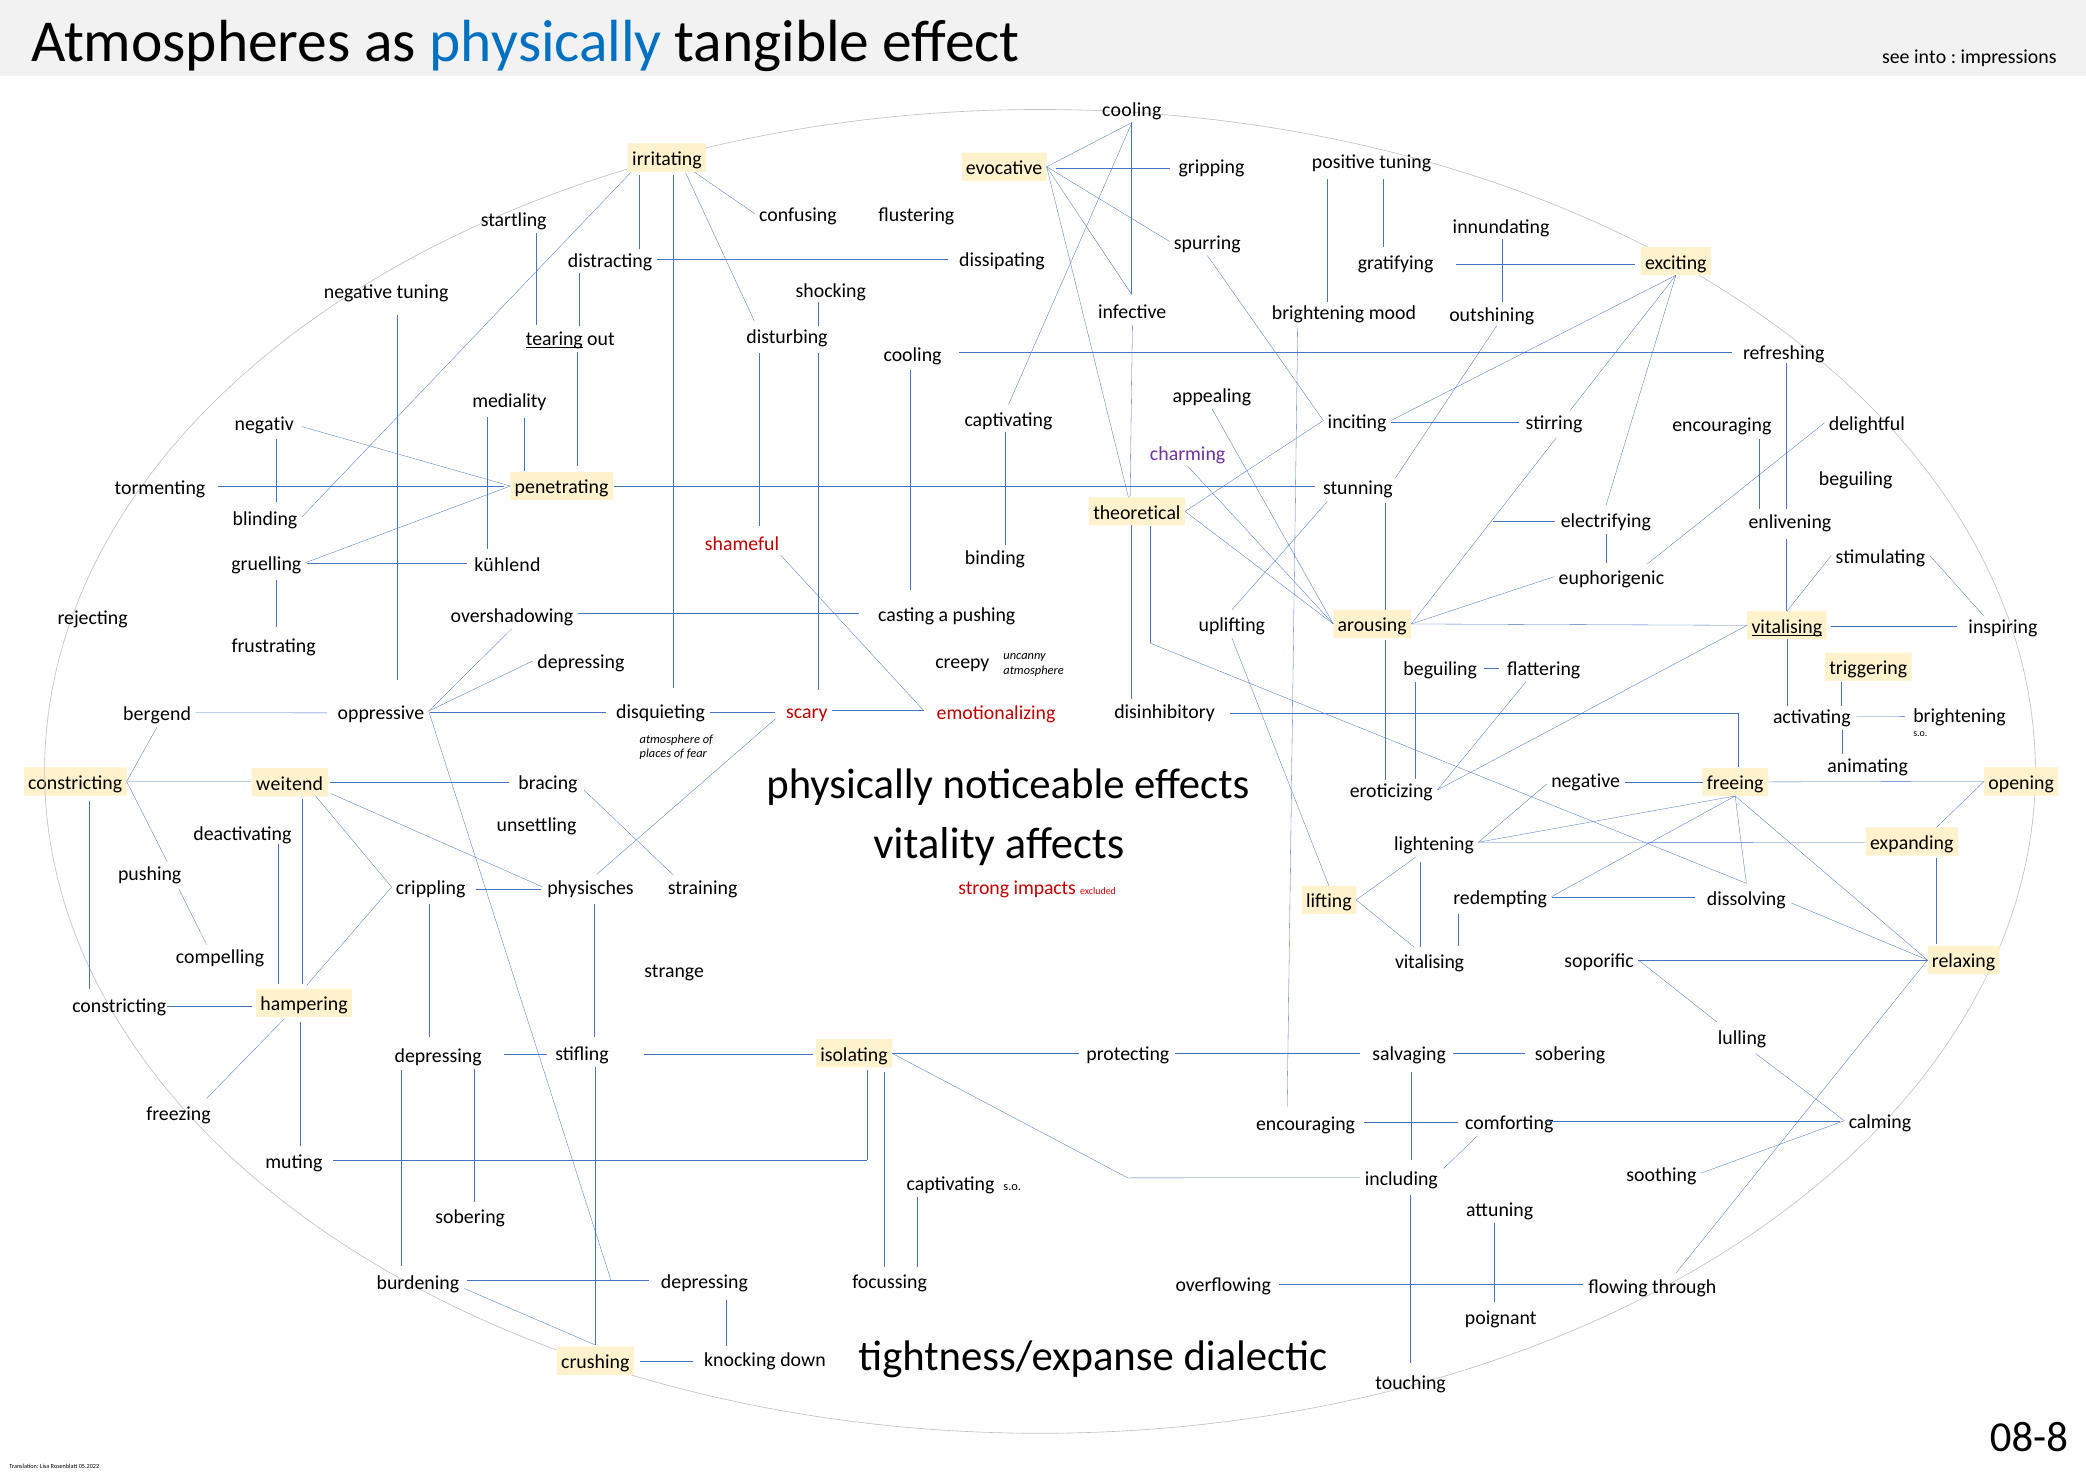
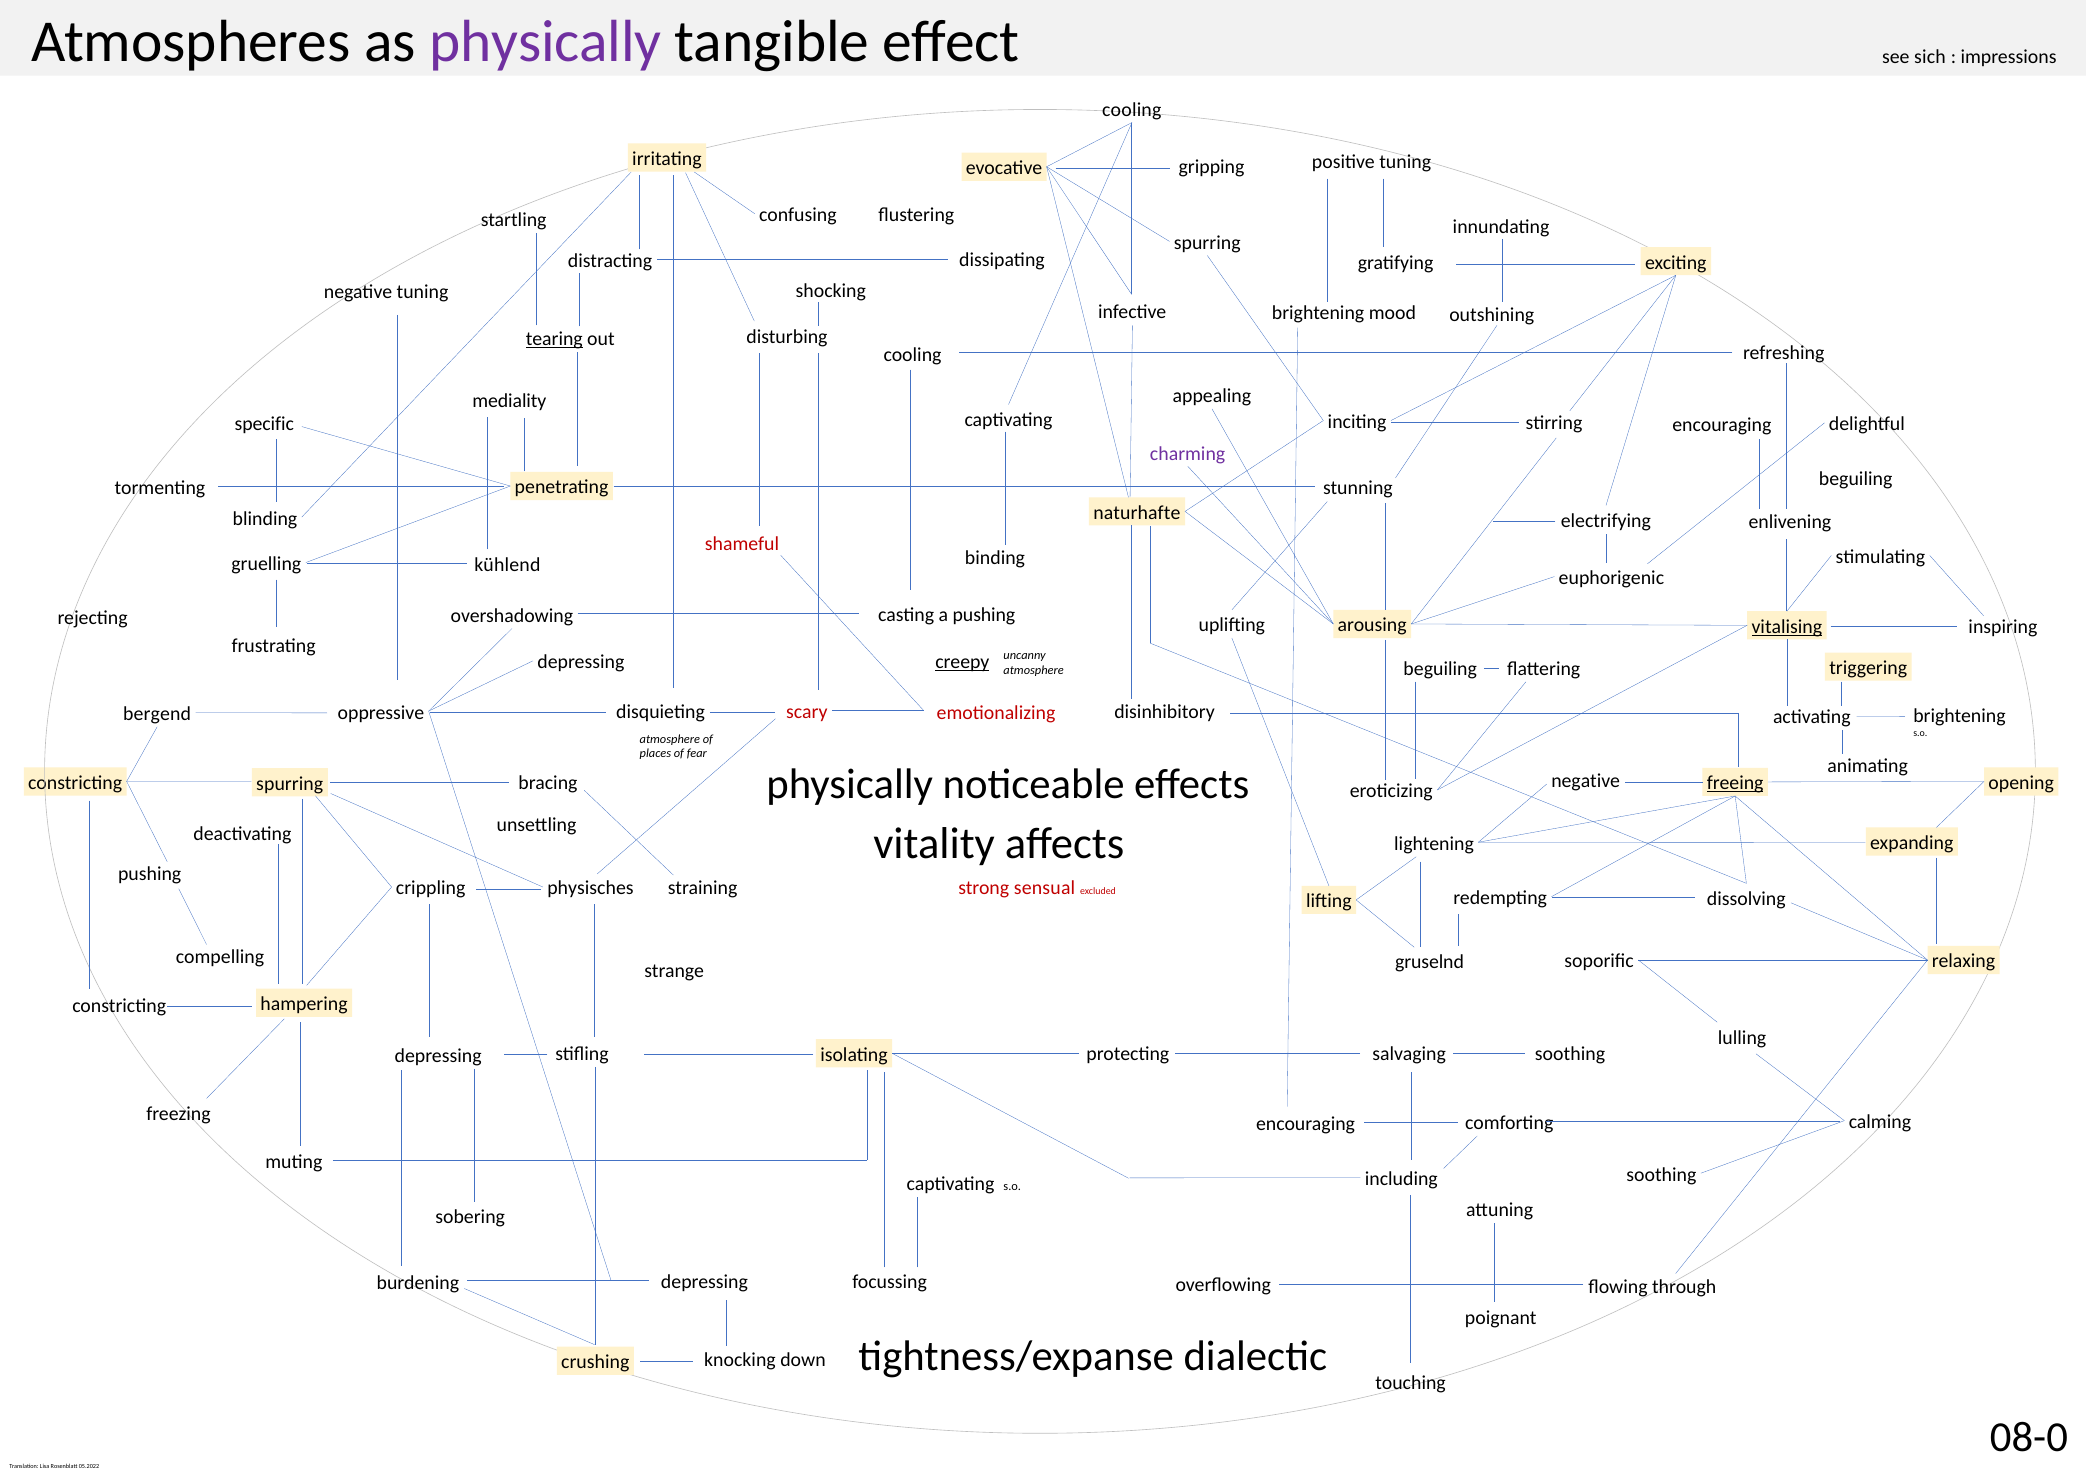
physically at (545, 42) colour: blue -> purple
into: into -> sich
negativ: negativ -> specific
theoretical: theoretical -> naturhafte
creepy underline: none -> present
freeing underline: none -> present
weitend at (290, 784): weitend -> spurring
impacts: impacts -> sensual
vitalising at (1430, 962): vitalising -> gruselnd
sobering at (1570, 1054): sobering -> soothing
08-8: 08-8 -> 08-0
